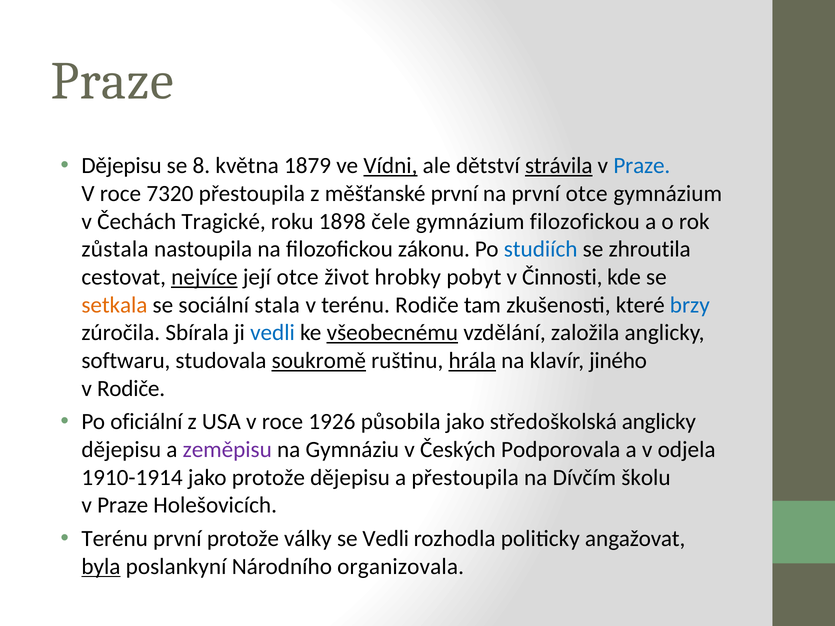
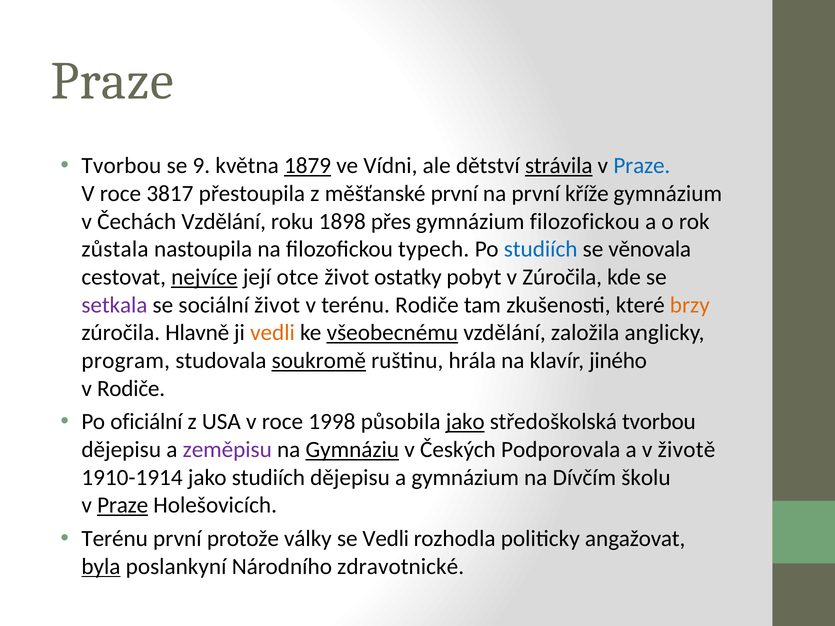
Dějepisu at (122, 166): Dějepisu -> Tvorbou
8: 8 -> 9
1879 underline: none -> present
Vídni underline: present -> none
7320: 7320 -> 3817
první otce: otce -> kříže
Čechách Tragické: Tragické -> Vzdělání
čele: čele -> přes
zákonu: zákonu -> typech
zhroutila: zhroutila -> věnovala
hrobky: hrobky -> ostatky
v Činnosti: Činnosti -> Zúročila
setkala colour: orange -> purple
sociální stala: stala -> život
brzy colour: blue -> orange
Sbírala: Sbírala -> Hlavně
vedli at (273, 333) colour: blue -> orange
softwaru: softwaru -> program
hrála underline: present -> none
1926: 1926 -> 1998
jako at (465, 422) underline: none -> present
středoškolská anglicky: anglicky -> tvorbou
Gymnáziu underline: none -> present
odjela: odjela -> životě
jako protože: protože -> studiích
a přestoupila: přestoupila -> gymnázium
Praze at (123, 506) underline: none -> present
organizovala: organizovala -> zdravotnické
